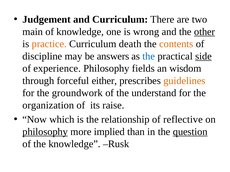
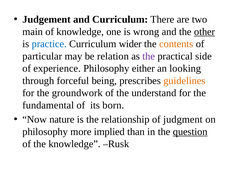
practice colour: orange -> blue
death: death -> wider
discipline: discipline -> particular
answers: answers -> relation
the at (149, 56) colour: blue -> purple
side underline: present -> none
fields: fields -> either
wisdom: wisdom -> looking
either: either -> being
organization: organization -> fundamental
raise: raise -> born
which: which -> nature
reflective: reflective -> judgment
philosophy at (45, 132) underline: present -> none
